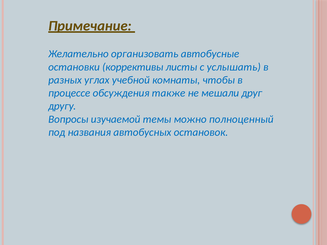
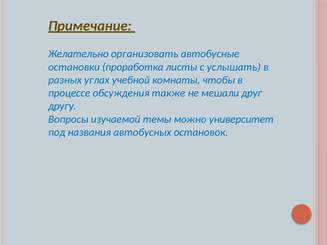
коррективы: коррективы -> проработка
полноценный: полноценный -> университет
